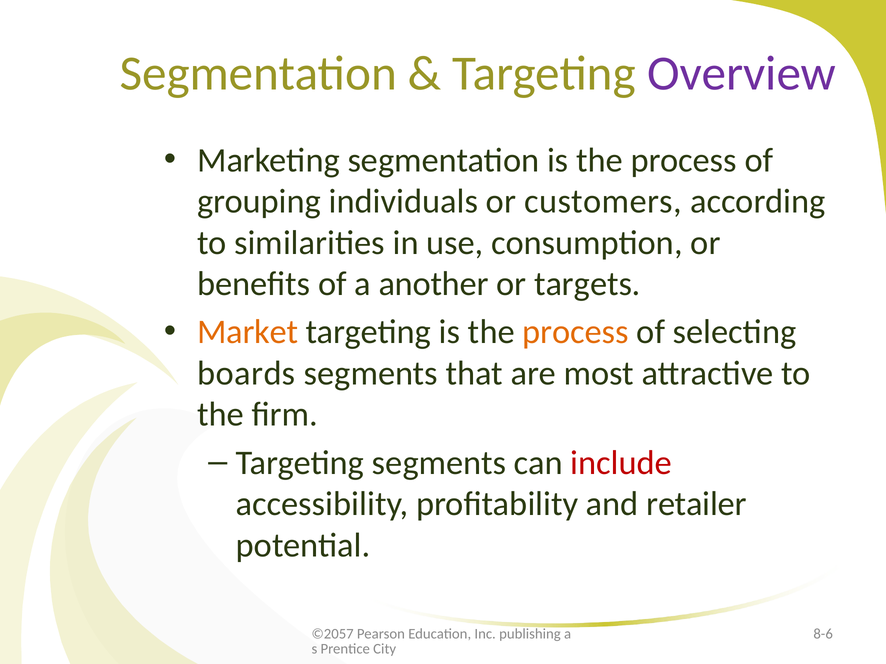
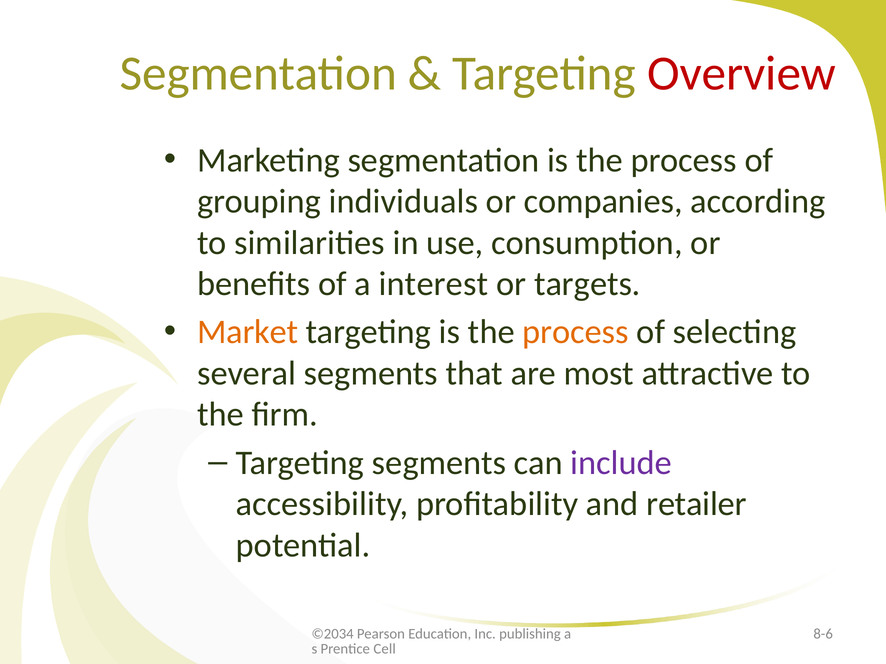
Overview colour: purple -> red
customers: customers -> companies
another: another -> interest
boards: boards -> several
include colour: red -> purple
©2057: ©2057 -> ©2034
City: City -> Cell
